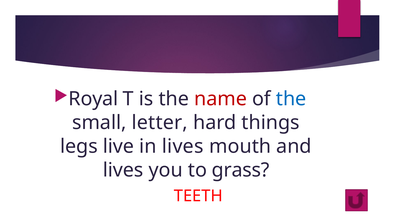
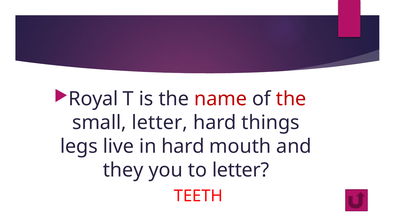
the at (291, 99) colour: blue -> red
in lives: lives -> hard
lives at (123, 170): lives -> they
to grass: grass -> letter
